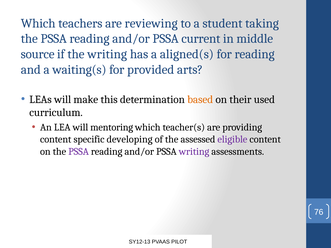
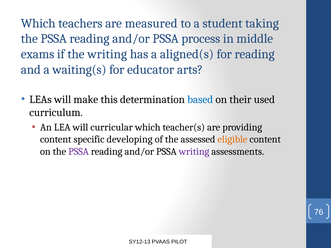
reviewing: reviewing -> measured
current: current -> process
source: source -> exams
provided: provided -> educator
based colour: orange -> blue
mentoring: mentoring -> curricular
eligible colour: purple -> orange
